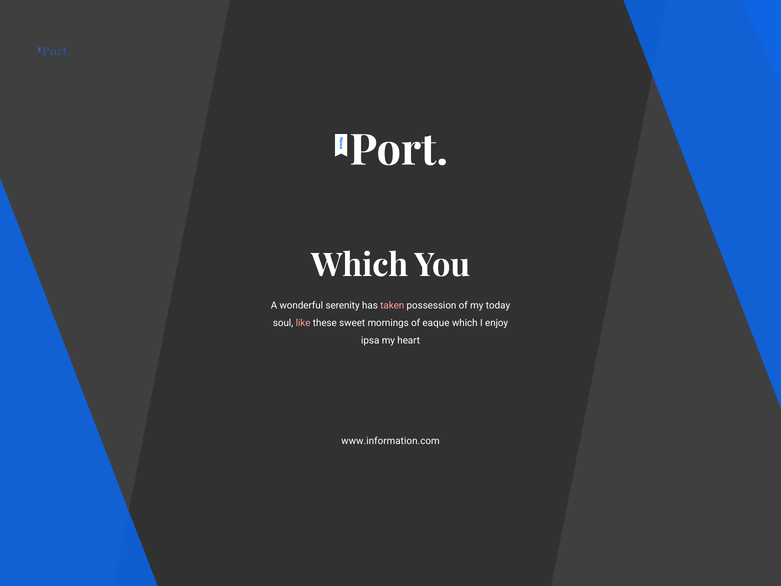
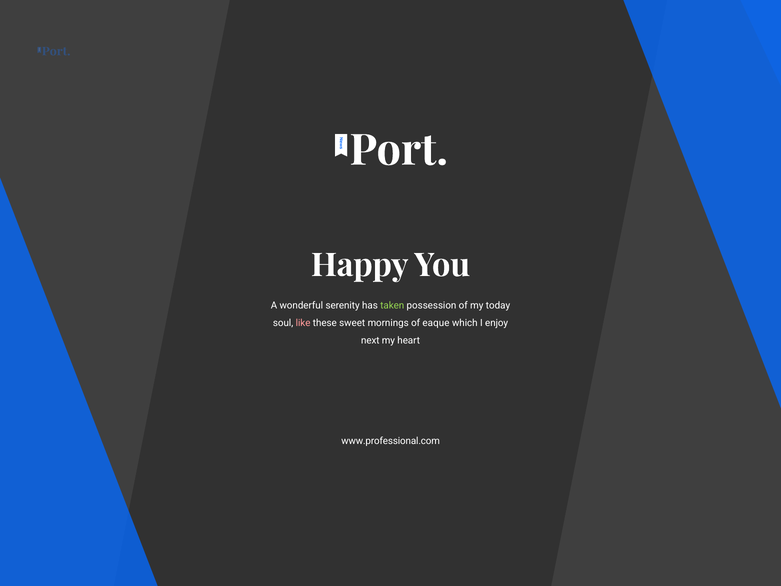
Which at (360, 265): Which -> Happy
taken colour: pink -> light green
ipsa: ipsa -> next
www.information.com: www.information.com -> www.professional.com
